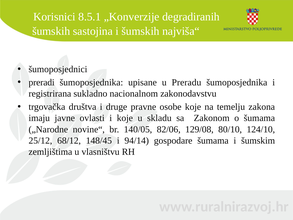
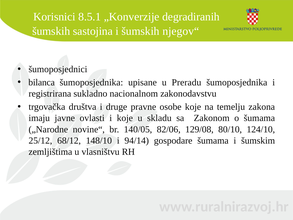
najviša“: najviša“ -> njegov“
preradi: preradi -> bilanca
148/45: 148/45 -> 148/10
